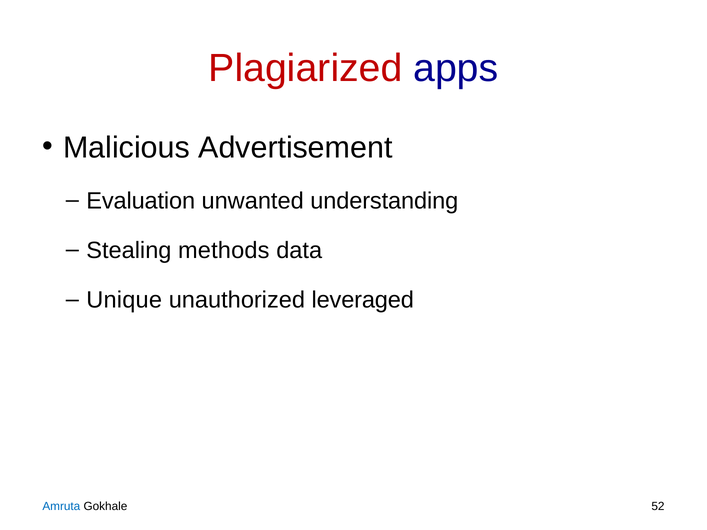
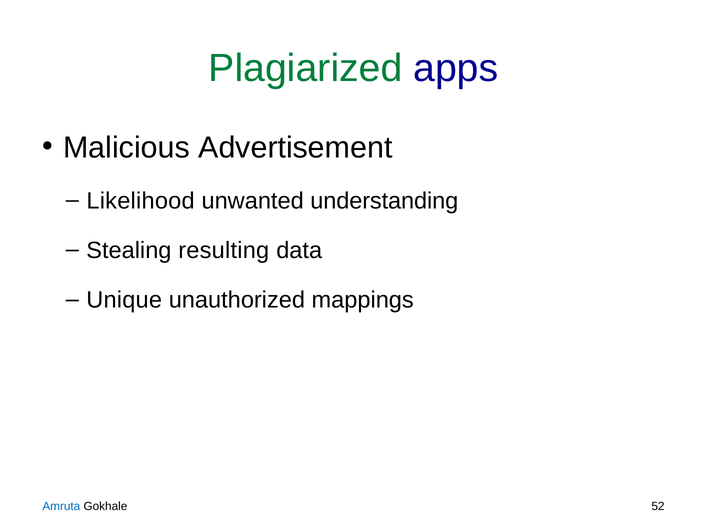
Plagiarized colour: red -> green
Evaluation: Evaluation -> Likelihood
methods: methods -> resulting
leveraged: leveraged -> mappings
